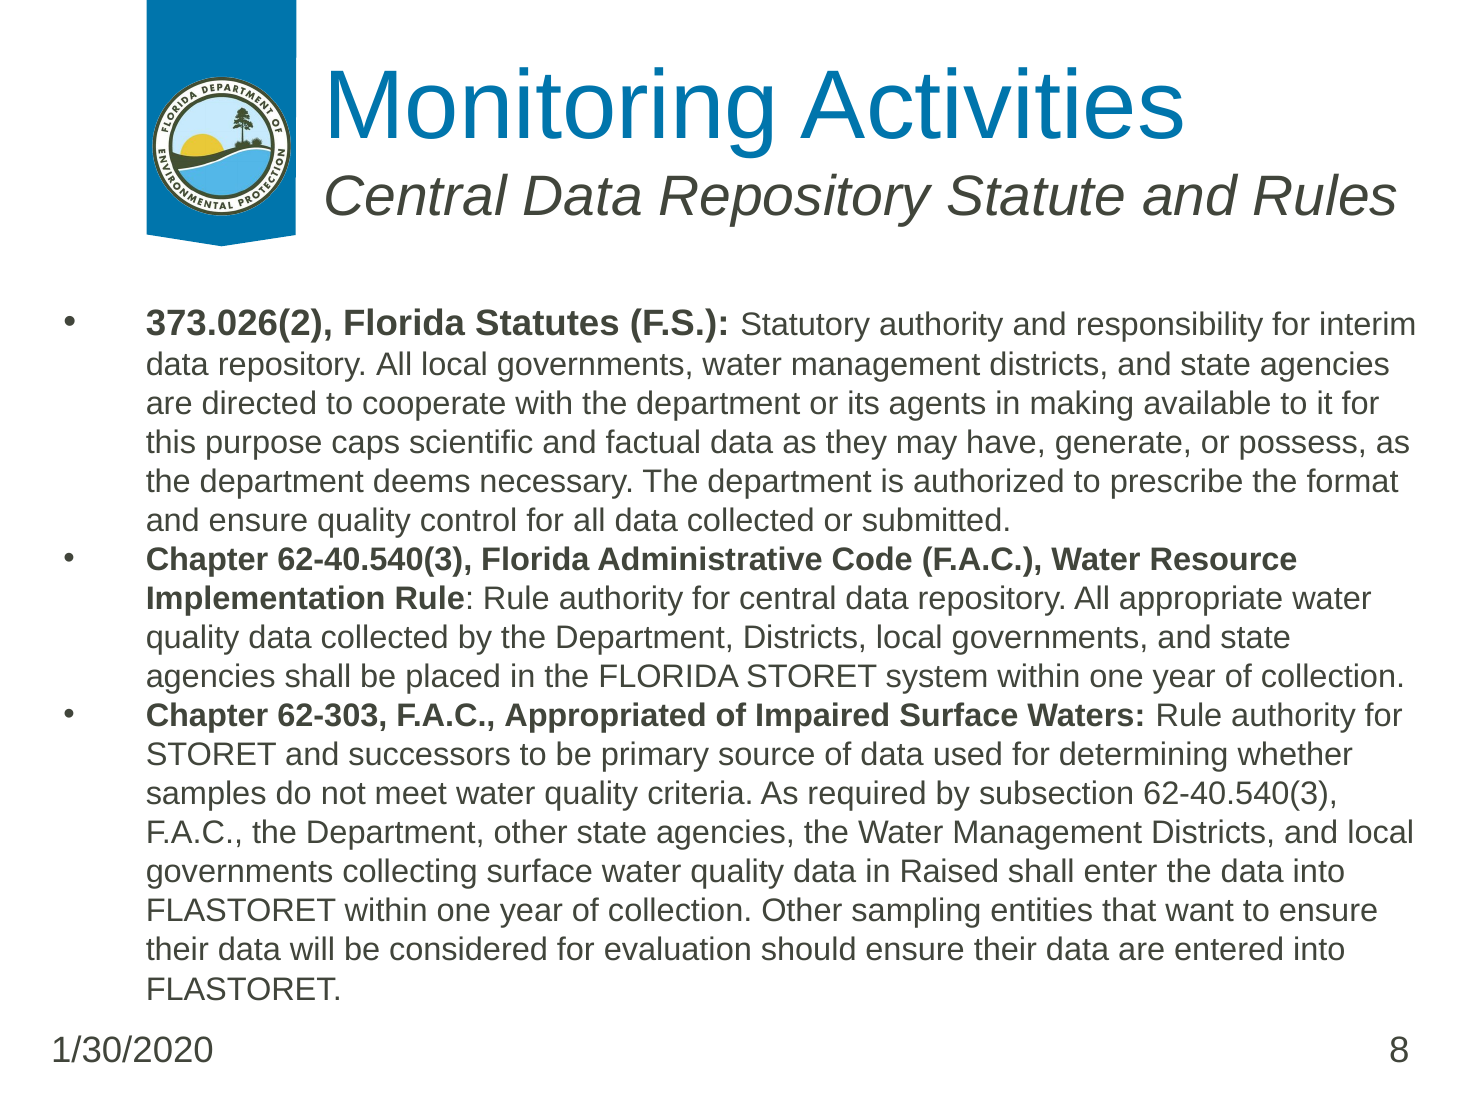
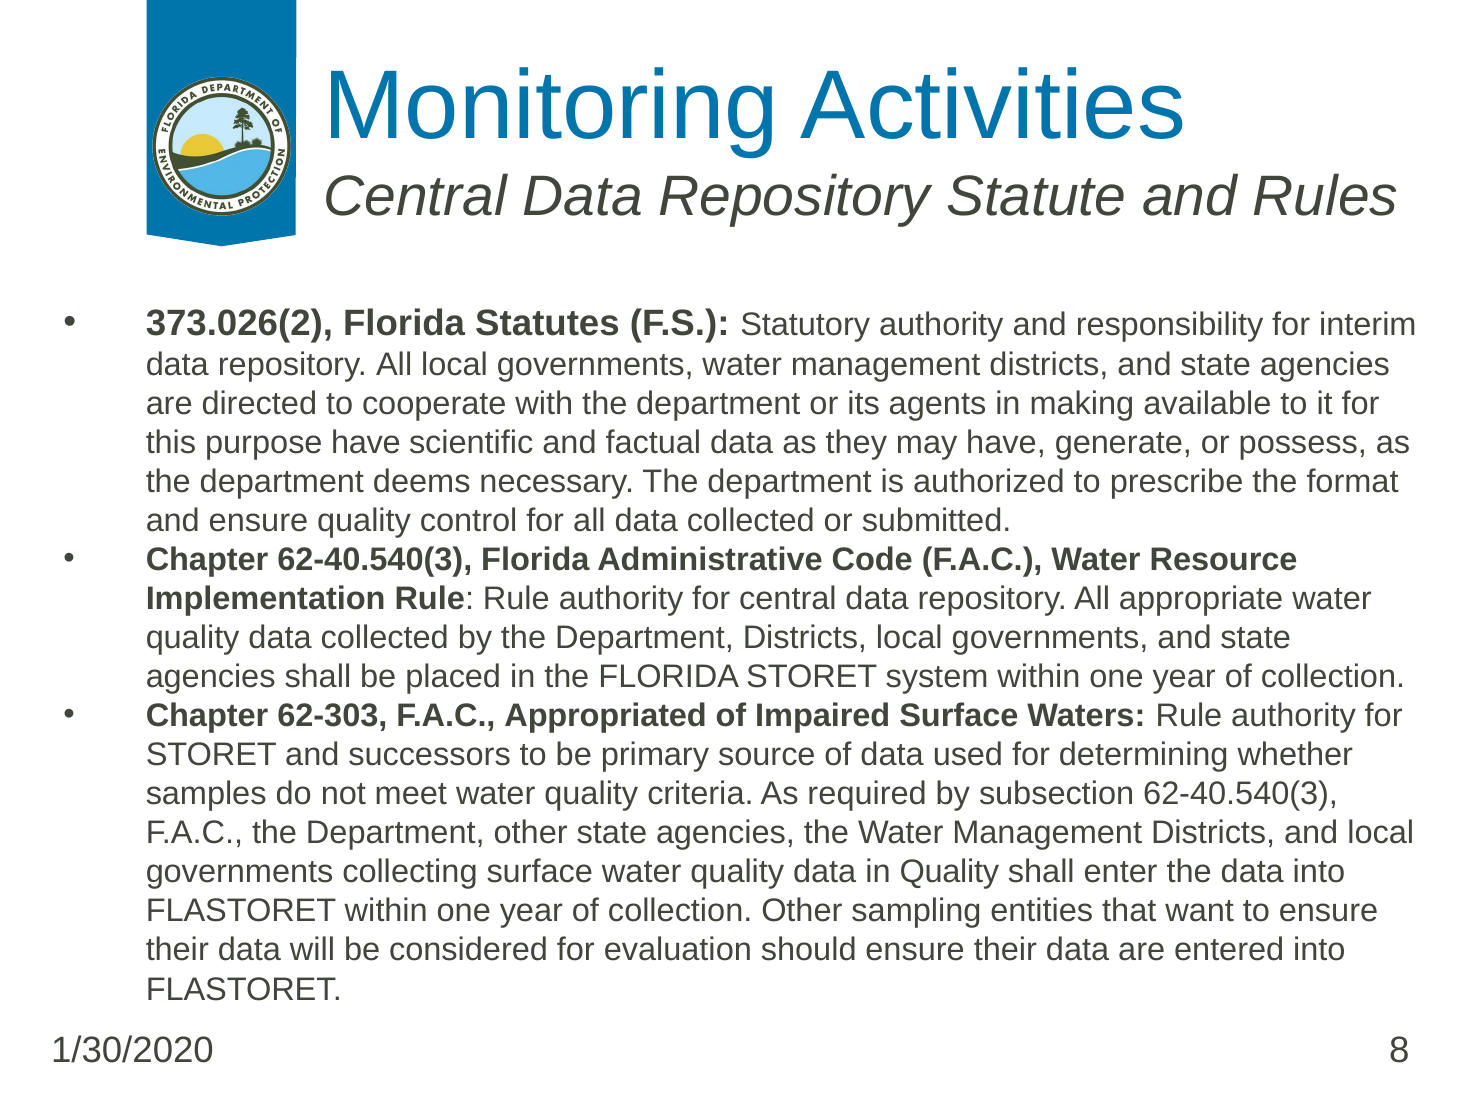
purpose caps: caps -> have
in Raised: Raised -> Quality
